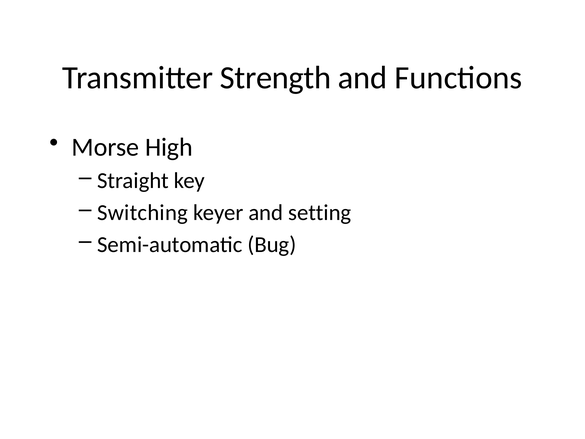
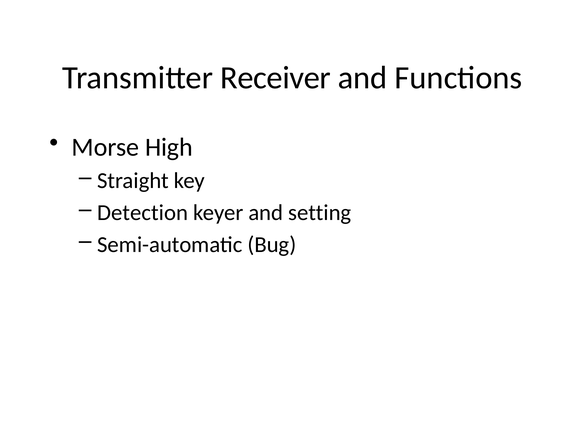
Strength: Strength -> Receiver
Switching: Switching -> Detection
